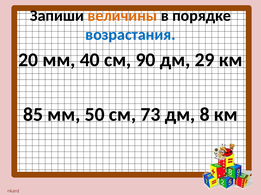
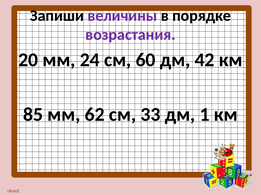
величины colour: orange -> purple
возрастания colour: blue -> purple
40: 40 -> 24
90: 90 -> 60
29: 29 -> 42
50: 50 -> 62
73: 73 -> 33
8: 8 -> 1
